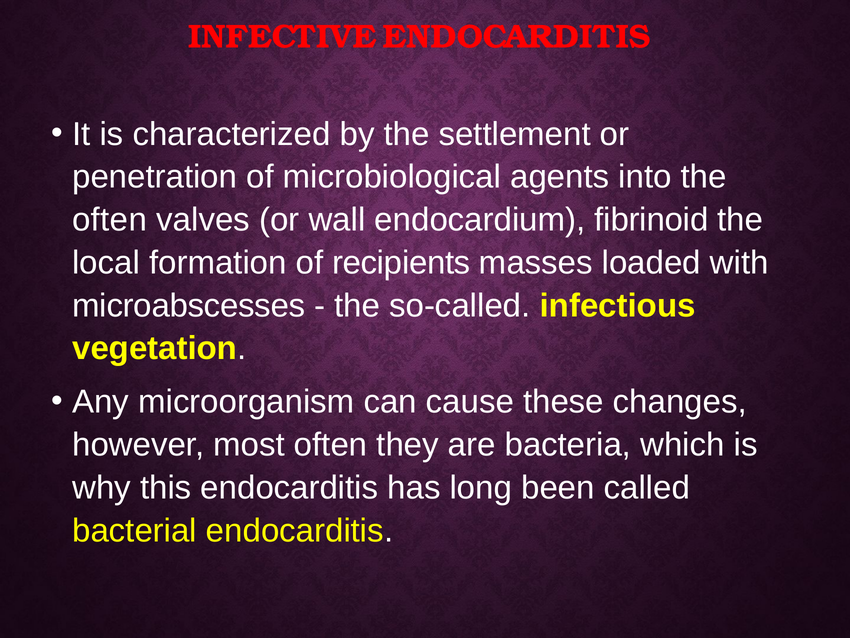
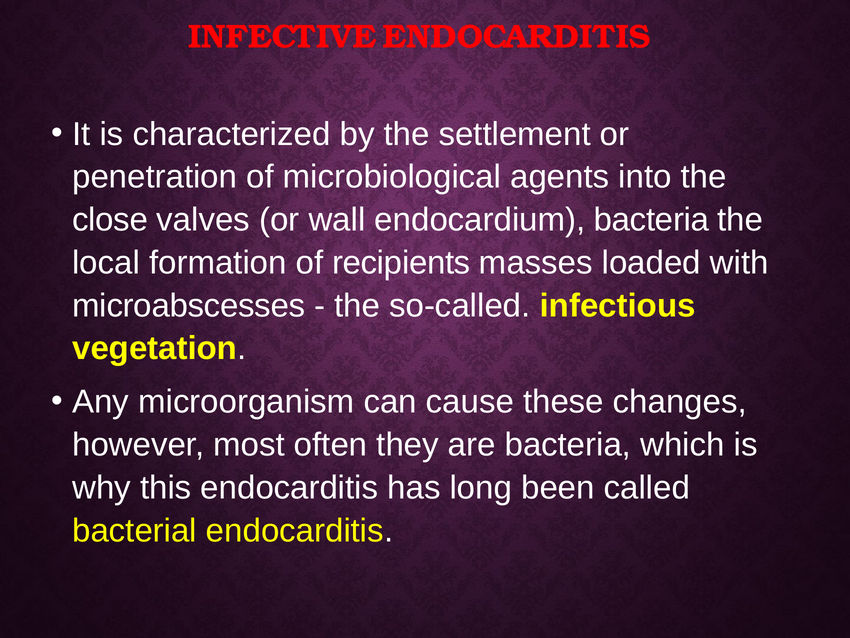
often at (110, 220): often -> close
endocardium fibrinoid: fibrinoid -> bacteria
